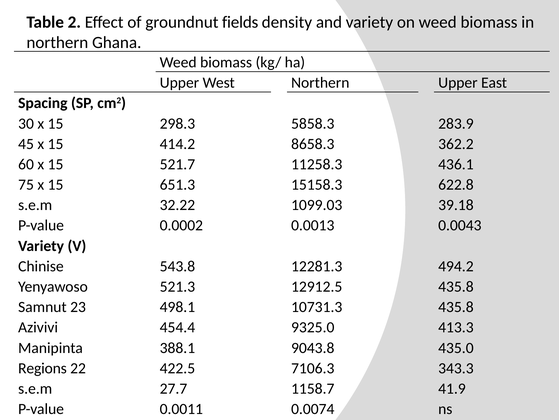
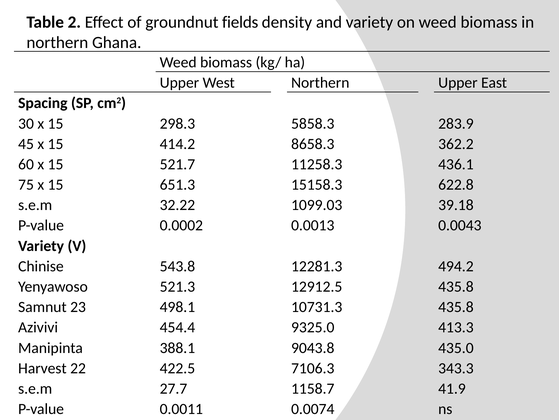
Regions: Regions -> Harvest
